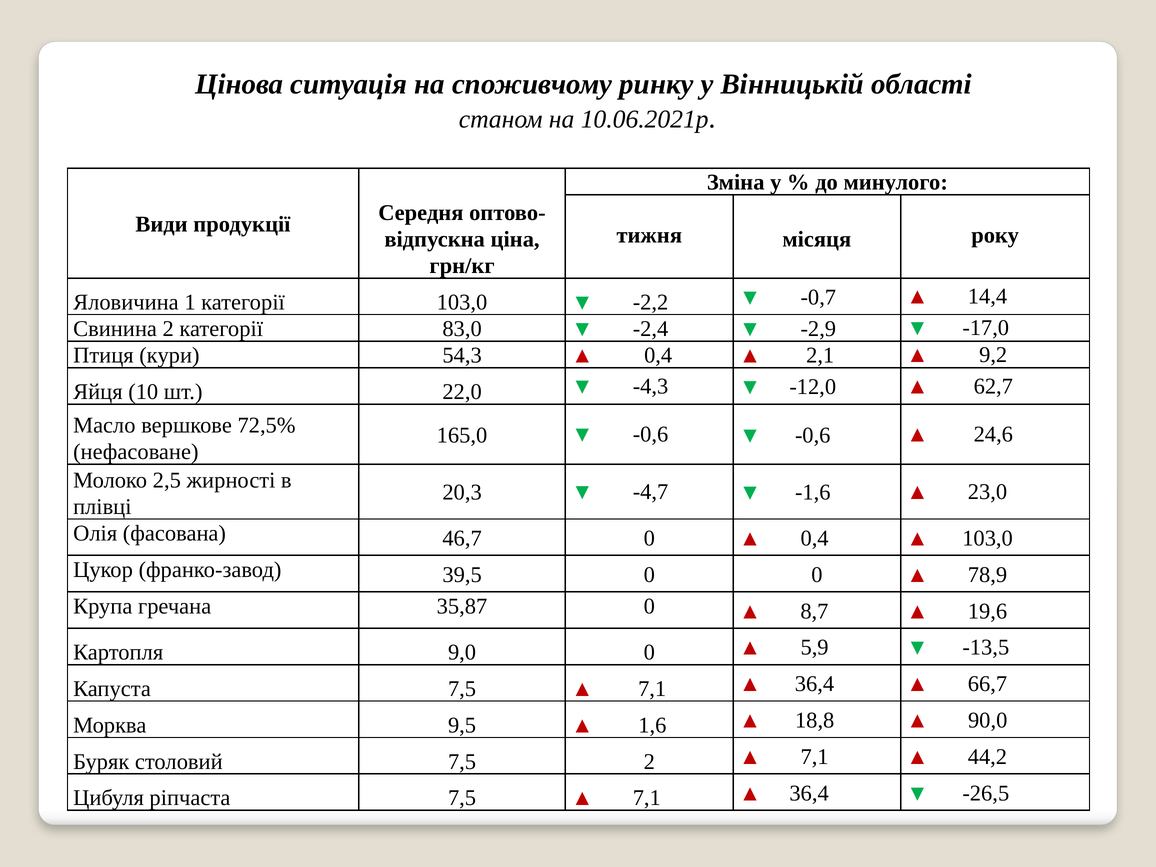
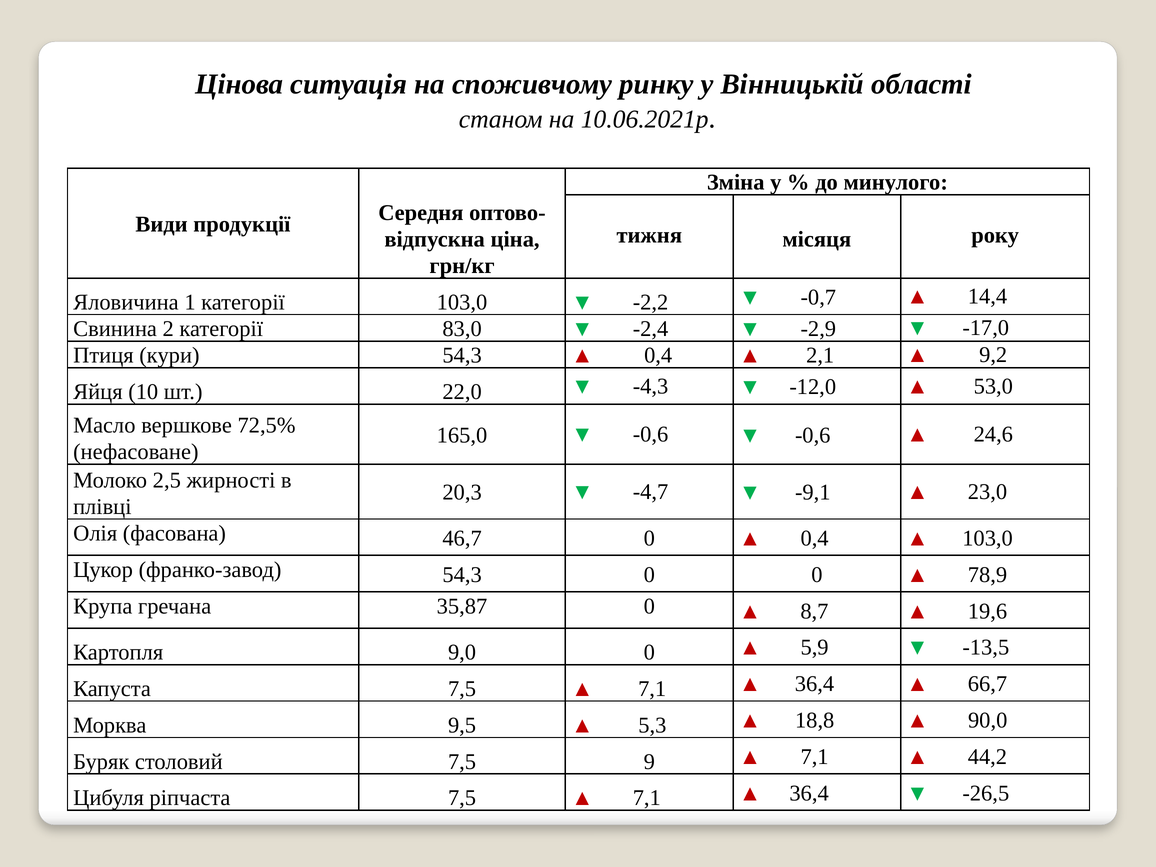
62,7: 62,7 -> 53,0
-1,6: -1,6 -> -9,1
франко-завод 39,5: 39,5 -> 54,3
1,6: 1,6 -> 5,3
7,5 2: 2 -> 9
